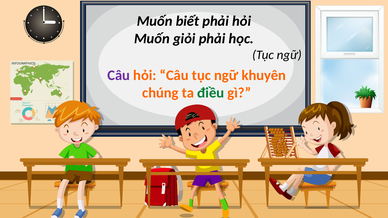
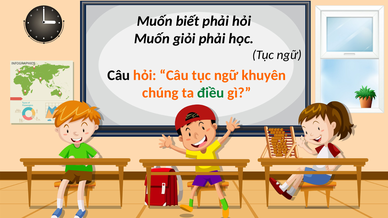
Câu at (119, 75) colour: purple -> black
